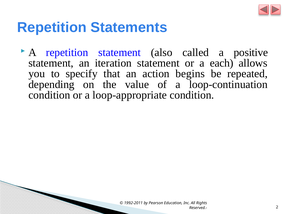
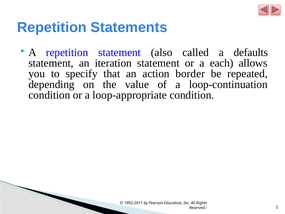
positive: positive -> defaults
begins: begins -> border
